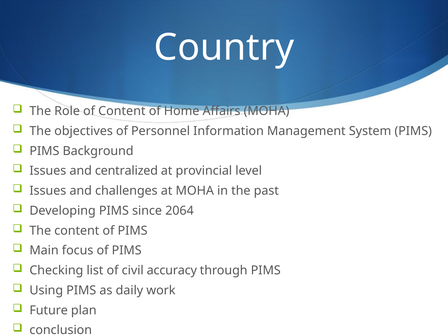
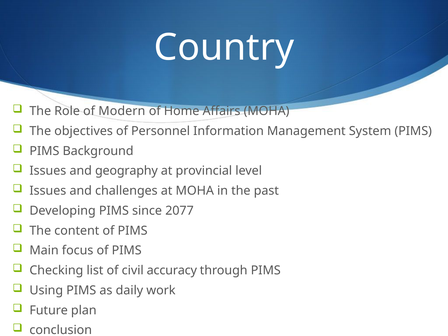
of Content: Content -> Modern
centralized: centralized -> geography
2064: 2064 -> 2077
